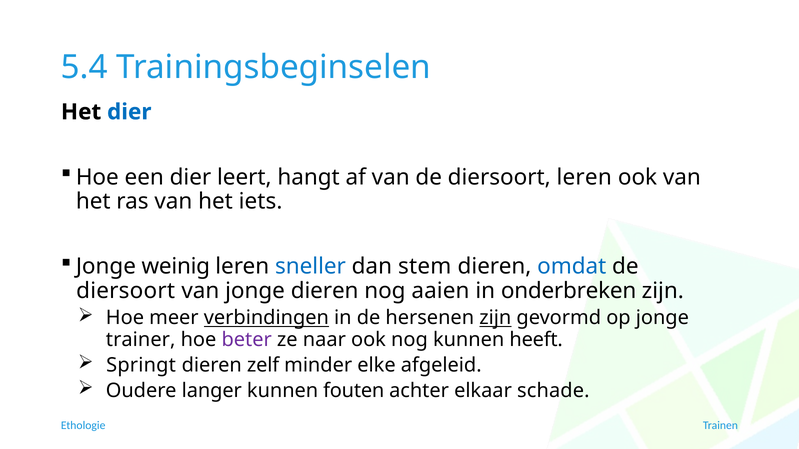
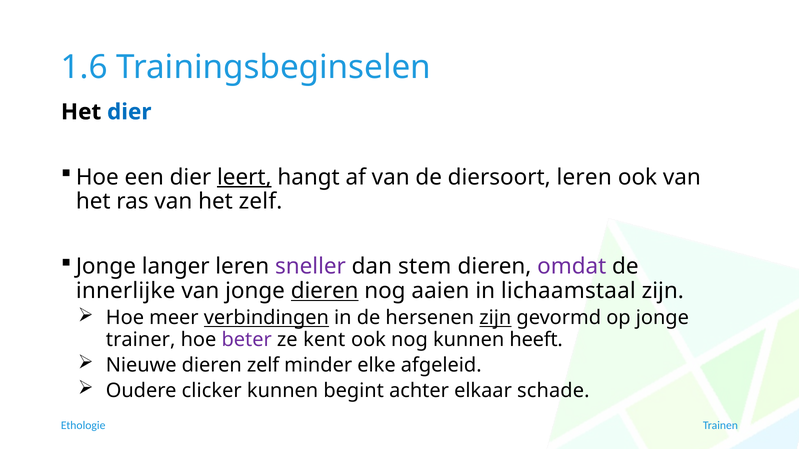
5.4: 5.4 -> 1.6
leert underline: none -> present
het iets: iets -> zelf
weinig: weinig -> langer
sneller colour: blue -> purple
omdat colour: blue -> purple
diersoort at (126, 291): diersoort -> innerlijke
dieren at (325, 291) underline: none -> present
onderbreken: onderbreken -> lichaamstaal
naar: naar -> kent
Springt: Springt -> Nieuwe
langer: langer -> clicker
fouten: fouten -> begint
